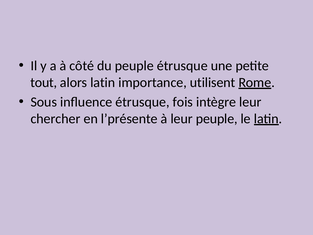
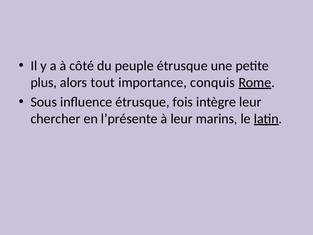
tout: tout -> plus
alors latin: latin -> tout
utilisent: utilisent -> conquis
leur peuple: peuple -> marins
